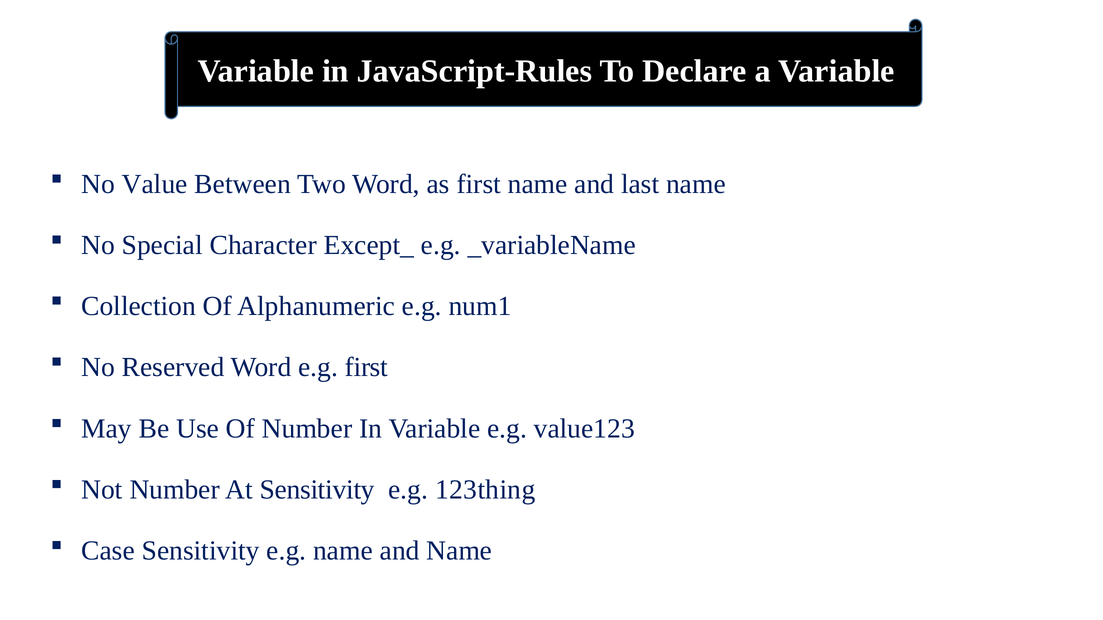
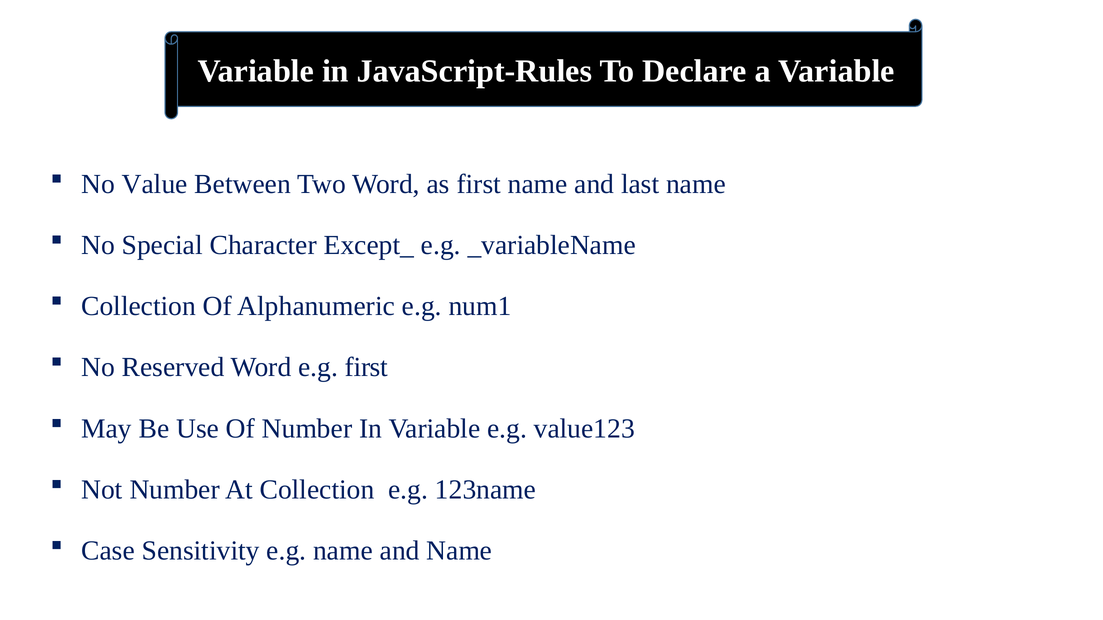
At Sensitivity: Sensitivity -> Collection
123thing: 123thing -> 123name
